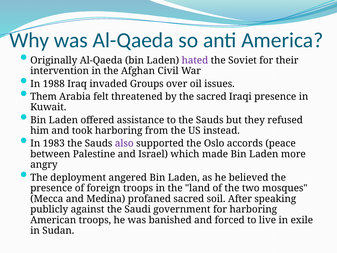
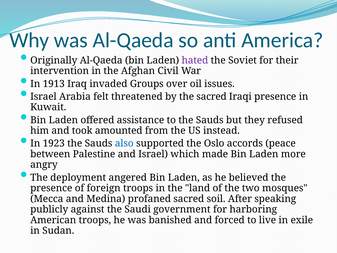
1988: 1988 -> 1913
Them at (43, 97): Them -> Israel
took harboring: harboring -> amounted
1983: 1983 -> 1923
also colour: purple -> blue
